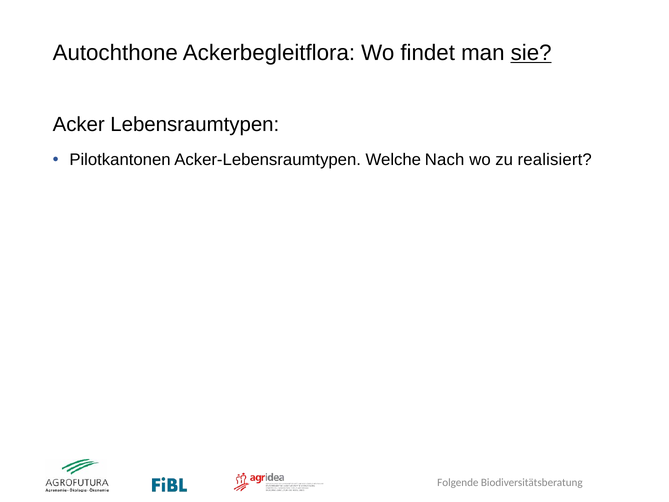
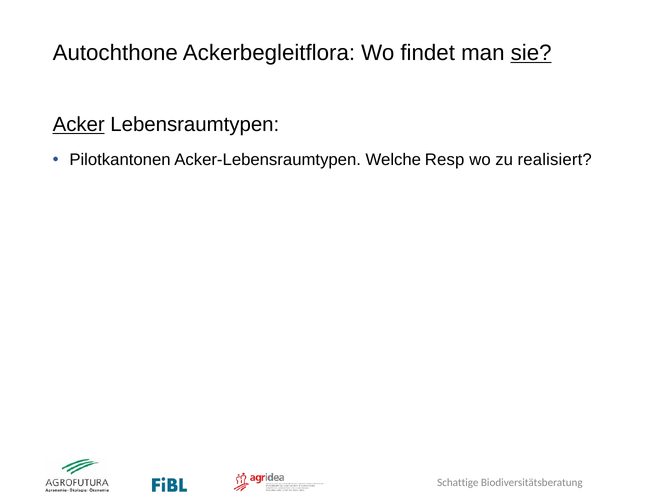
Acker underline: none -> present
Nach: Nach -> Resp
Folgende: Folgende -> Schattige
